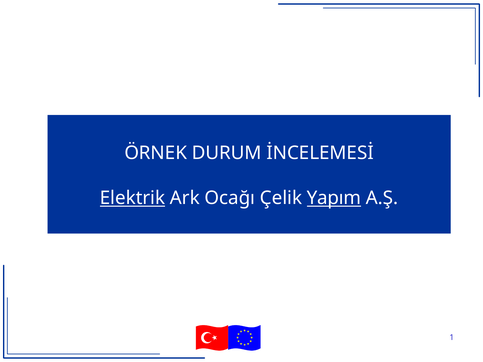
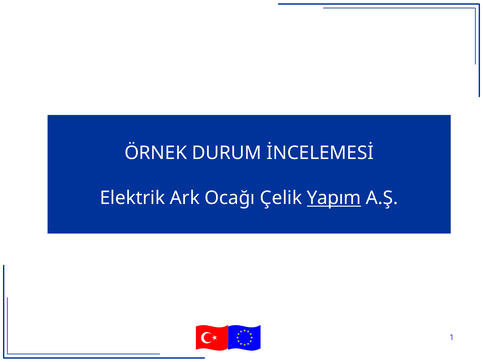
Elektrik underline: present -> none
